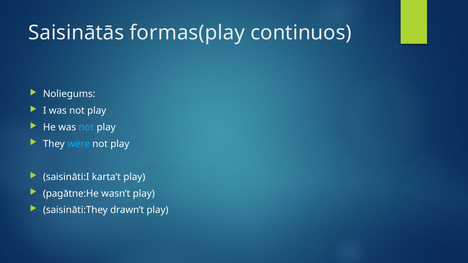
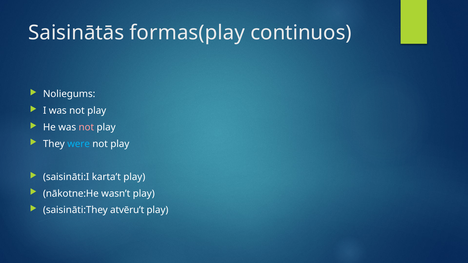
not at (86, 127) colour: light blue -> pink
pagātne:He: pagātne:He -> nākotne:He
drawn’t: drawn’t -> atvēru’t
